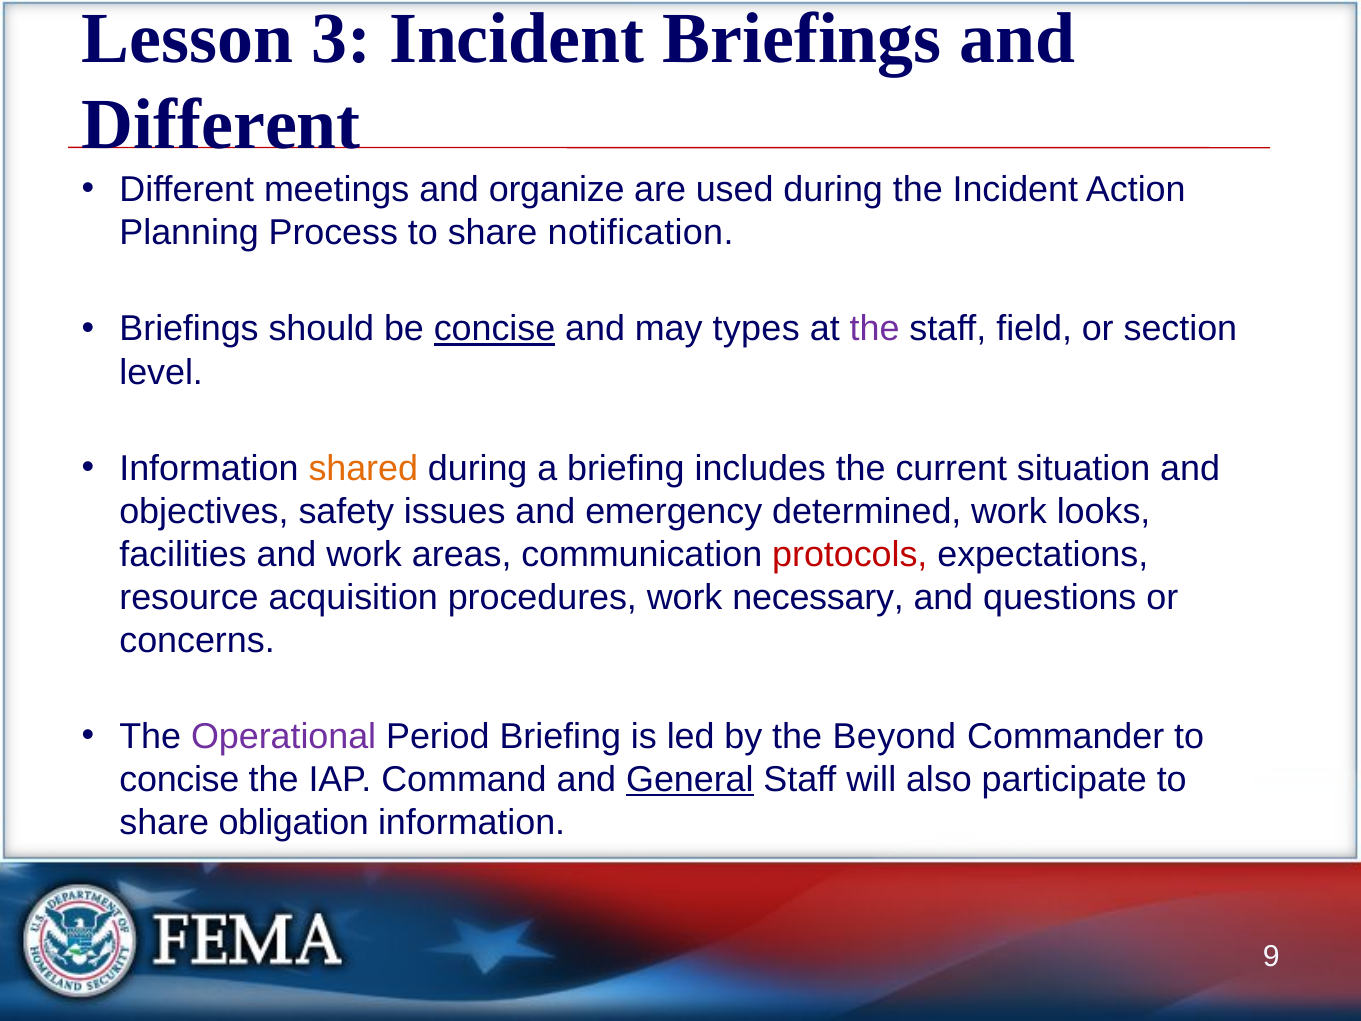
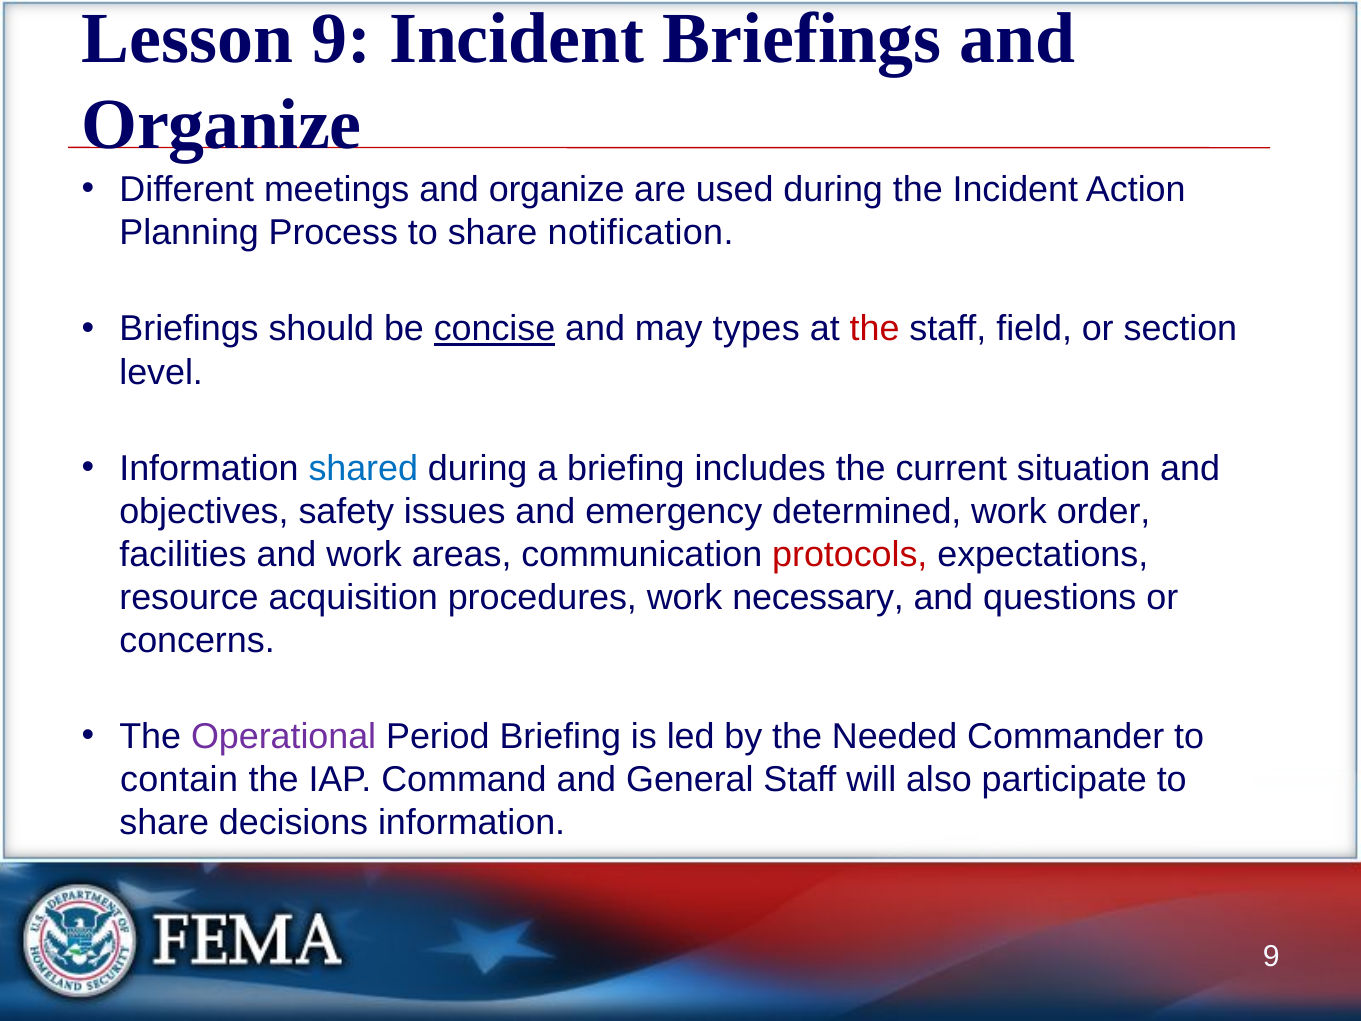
Lesson 3: 3 -> 9
Different at (221, 125): Different -> Organize
the at (875, 329) colour: purple -> red
shared colour: orange -> blue
looks: looks -> order
Beyond: Beyond -> Needed
concise at (179, 780): concise -> contain
General underline: present -> none
obligation: obligation -> decisions
